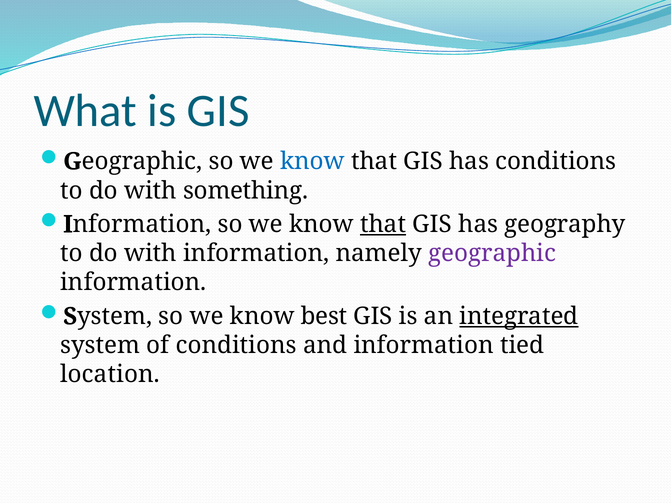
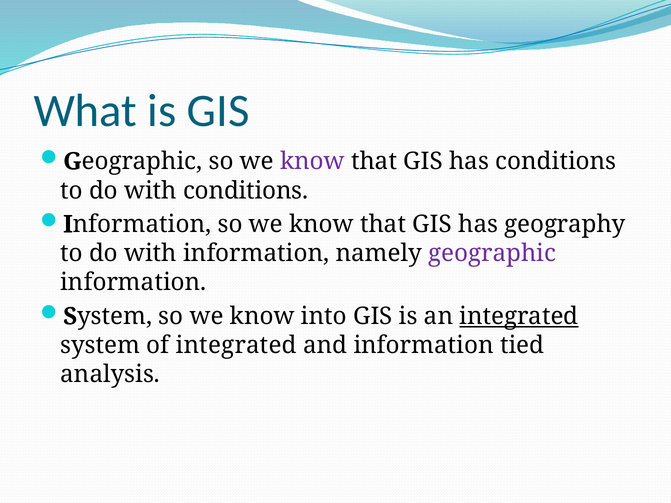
know at (312, 162) colour: blue -> purple
with something: something -> conditions
that at (383, 225) underline: present -> none
best: best -> into
of conditions: conditions -> integrated
location: location -> analysis
